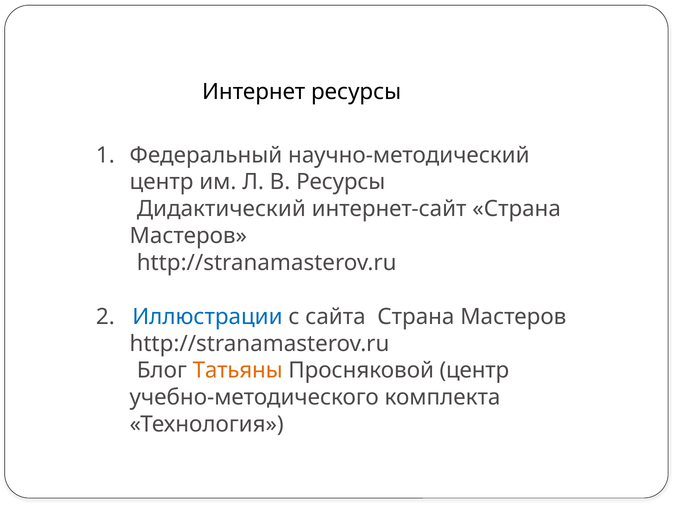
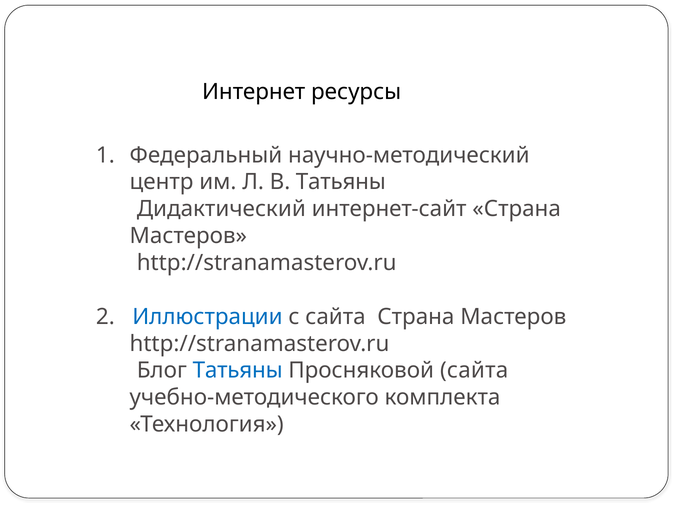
В Ресурсы: Ресурсы -> Татьяны
Татьяны at (238, 370) colour: orange -> blue
Просняковой центр: центр -> сайта
